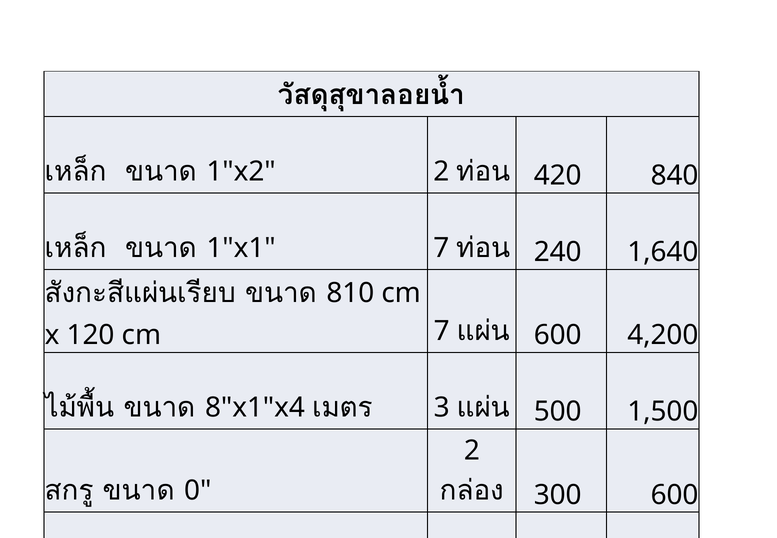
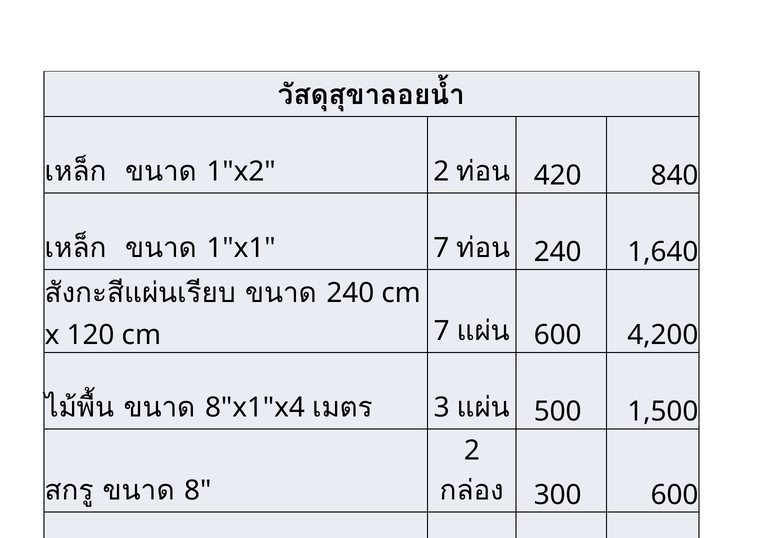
810 at (350, 293): 810 -> 240
0: 0 -> 8
